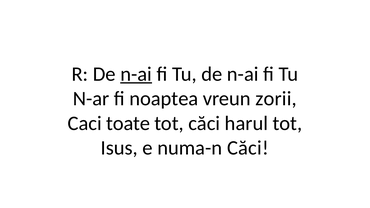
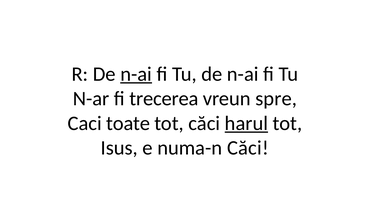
noaptea: noaptea -> trecerea
zorii: zorii -> spre
harul underline: none -> present
